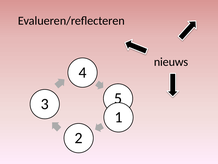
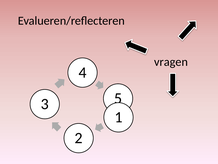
nieuws: nieuws -> vragen
